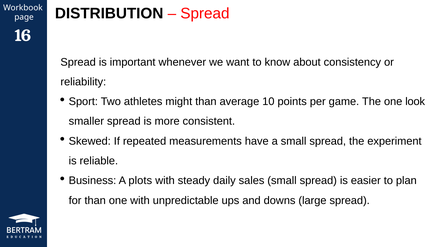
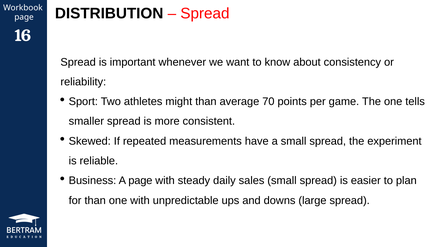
10: 10 -> 70
look: look -> tells
A plots: plots -> page
